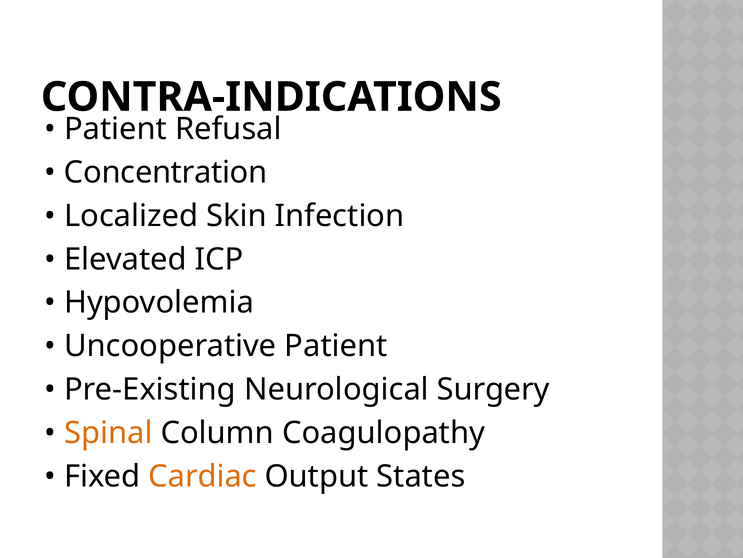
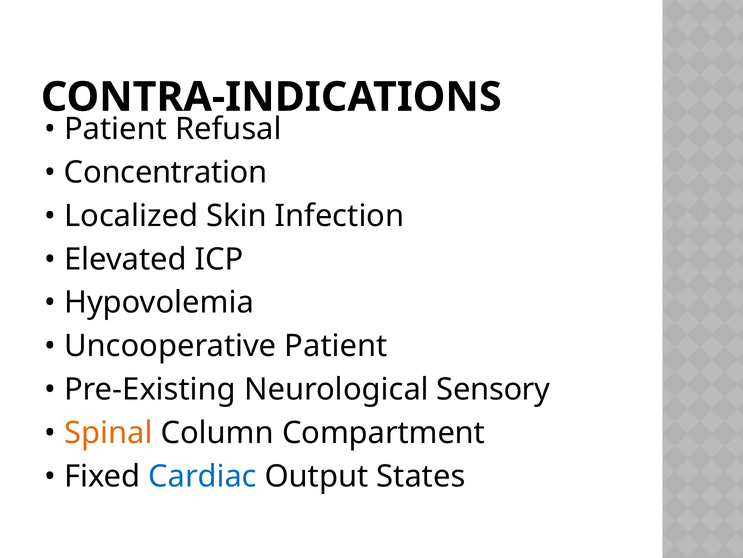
Surgery: Surgery -> Sensory
Coagulopathy: Coagulopathy -> Compartment
Cardiac colour: orange -> blue
